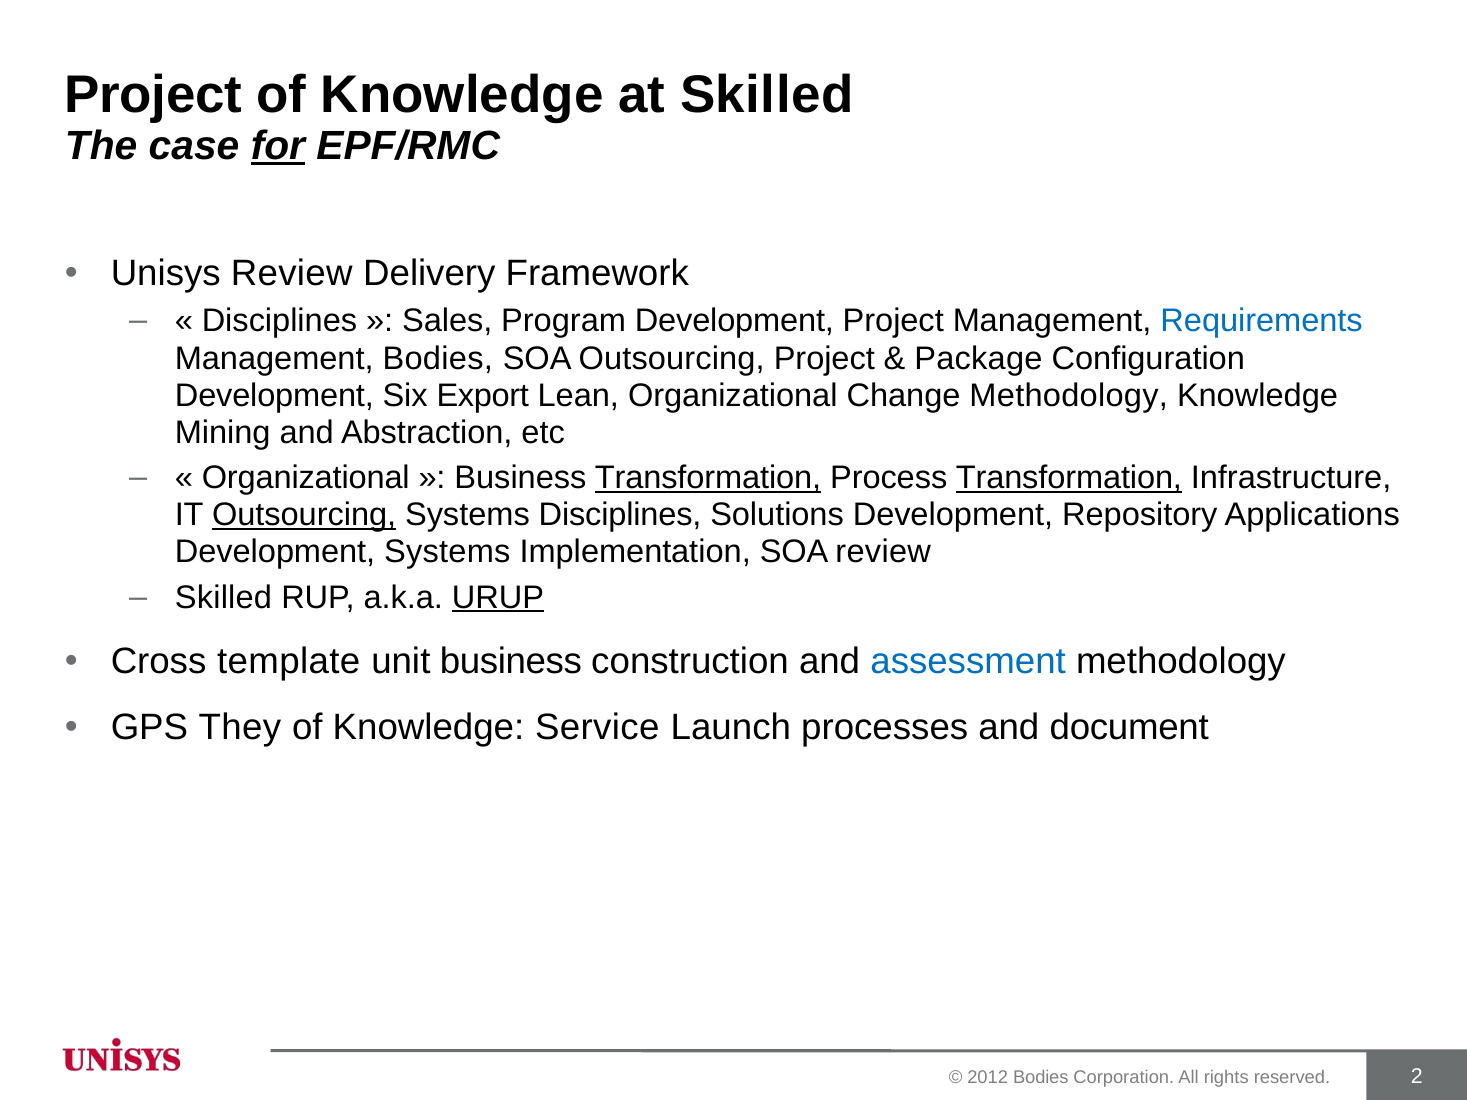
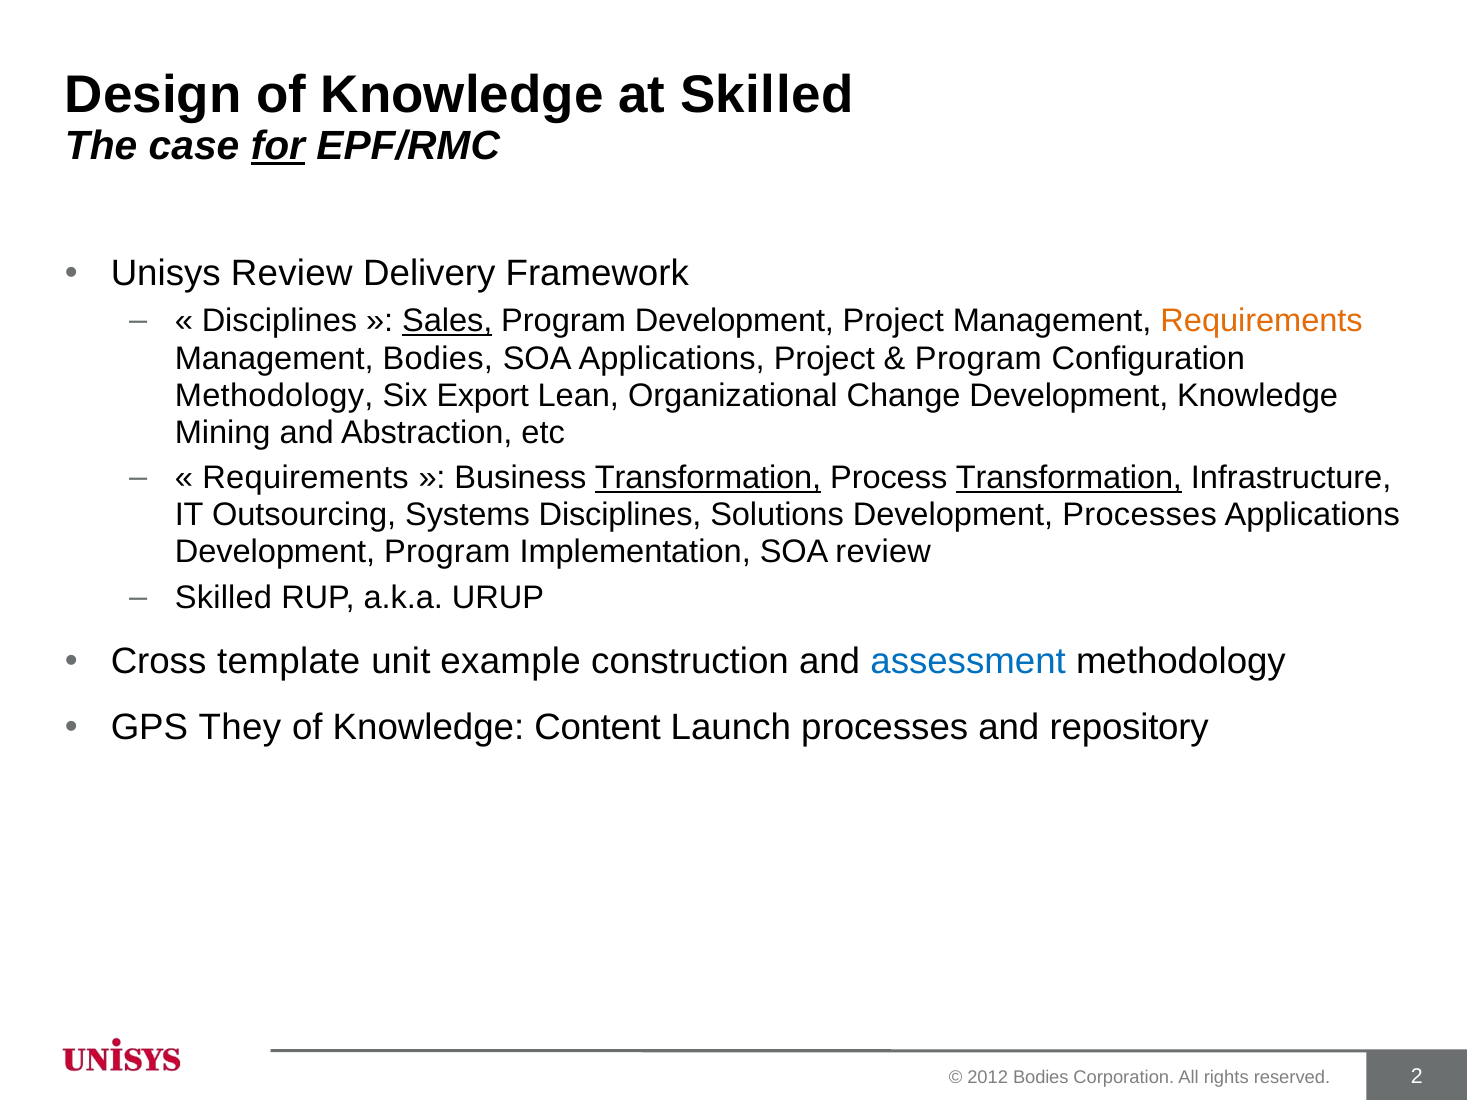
Project at (153, 95): Project -> Design
Sales underline: none -> present
Requirements at (1262, 321) colour: blue -> orange
SOA Outsourcing: Outsourcing -> Applications
Package at (978, 358): Package -> Program
Development at (274, 396): Development -> Methodology
Change Methodology: Methodology -> Development
Organizational at (306, 478): Organizational -> Requirements
Outsourcing at (304, 515) underline: present -> none
Development Repository: Repository -> Processes
Development Systems: Systems -> Program
URUP underline: present -> none
unit business: business -> example
Service: Service -> Content
document: document -> repository
